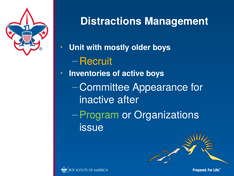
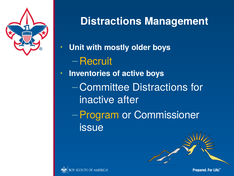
Committee Appearance: Appearance -> Distractions
Program colour: light green -> yellow
Organizations: Organizations -> Commissioner
